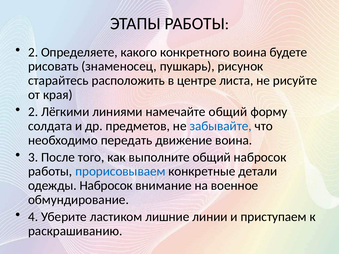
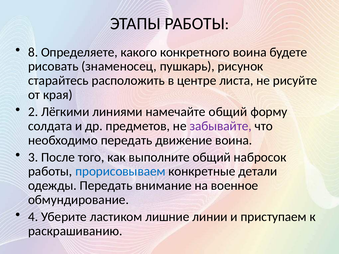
2 at (33, 52): 2 -> 8
забывайте colour: blue -> purple
одежды Набросок: Набросок -> Передать
